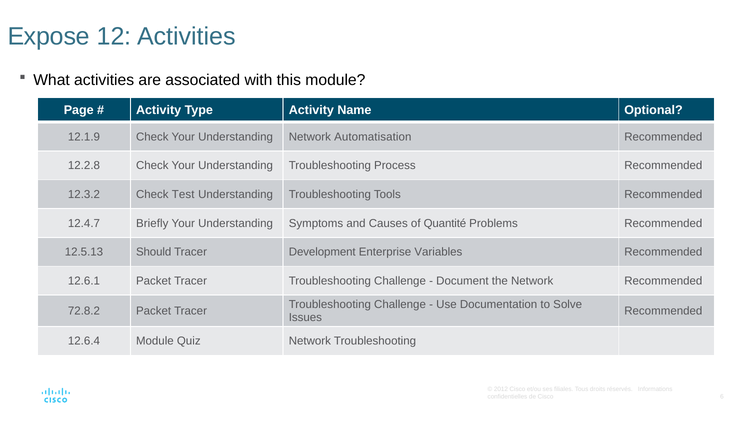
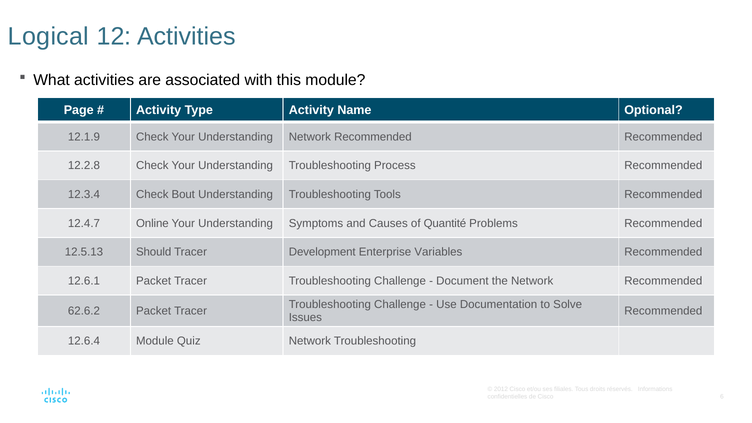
Expose: Expose -> Logical
Understanding Network Automatisation: Automatisation -> Recommended
12.3.2: 12.3.2 -> 12.3.4
Test: Test -> Bout
Briefly: Briefly -> Online
72.8.2: 72.8.2 -> 62.6.2
